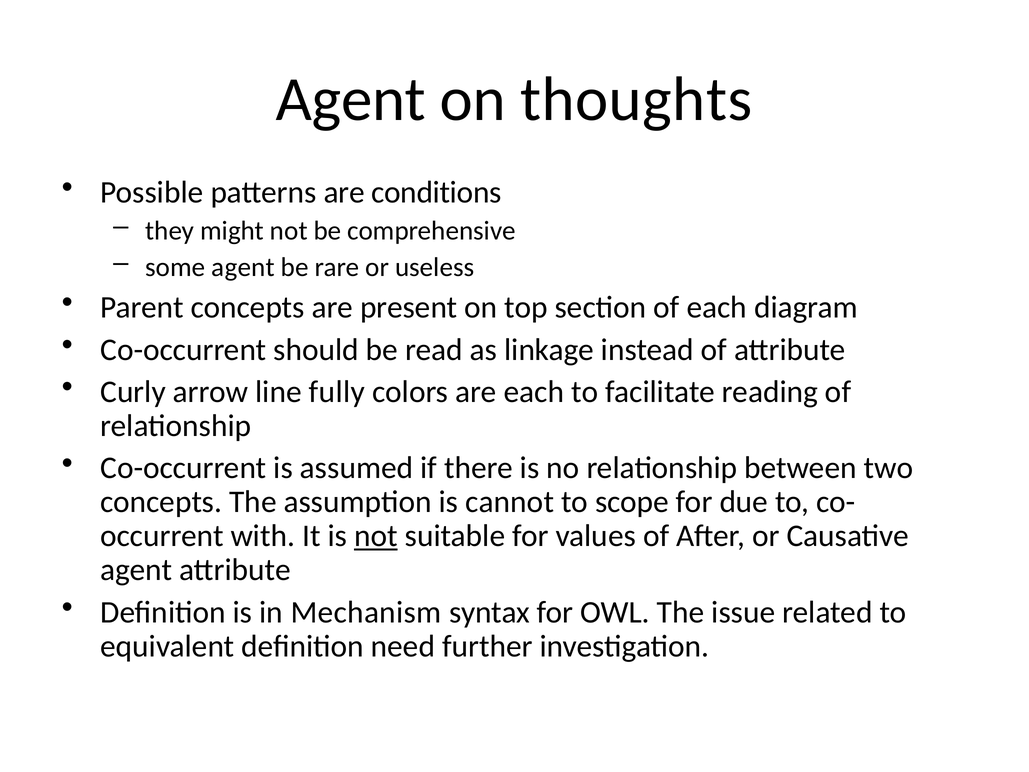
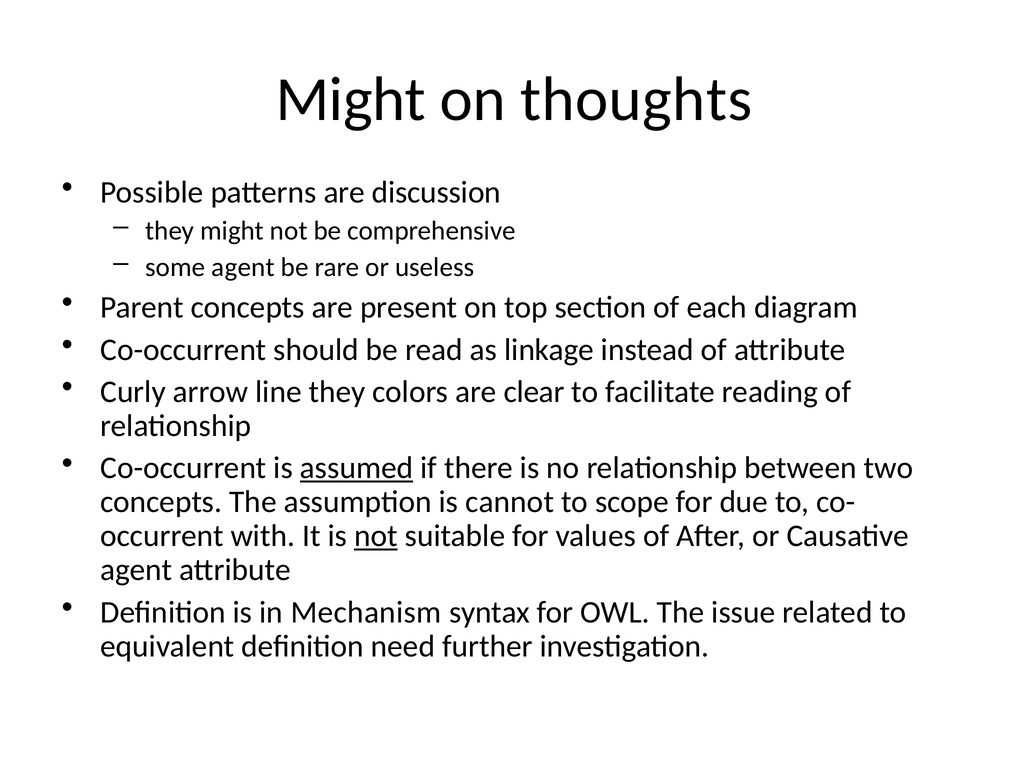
Agent at (351, 100): Agent -> Might
conditions: conditions -> discussion
line fully: fully -> they
are each: each -> clear
assumed underline: none -> present
